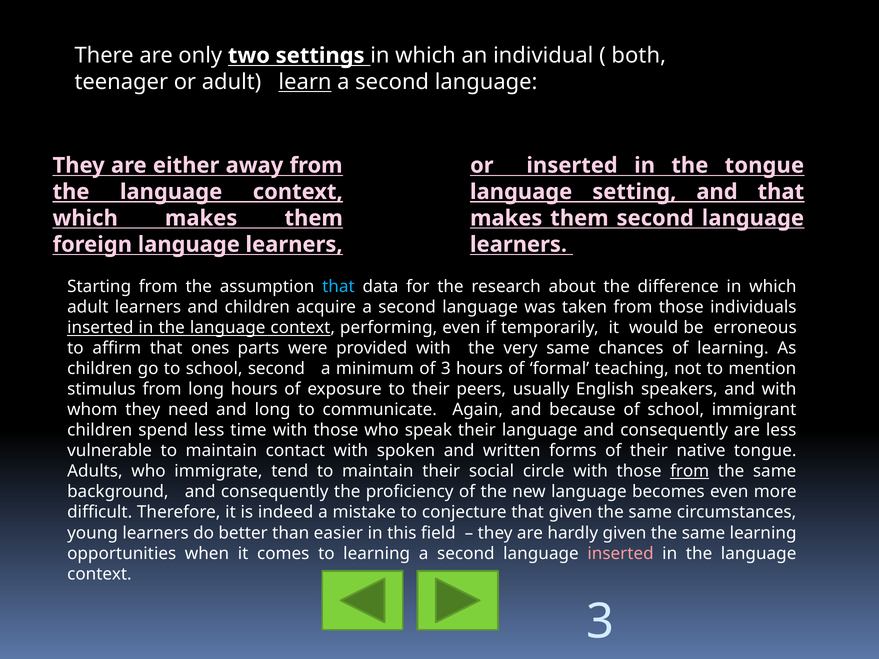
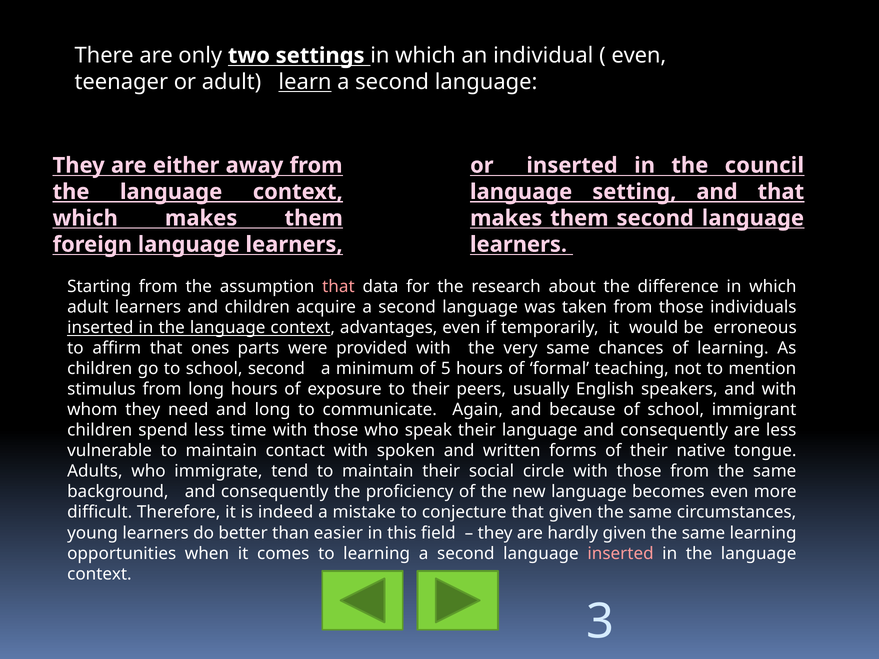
both at (639, 56): both -> even
the tongue: tongue -> council
that at (338, 287) colour: light blue -> pink
performing: performing -> advantages
of 3: 3 -> 5
from at (690, 472) underline: present -> none
